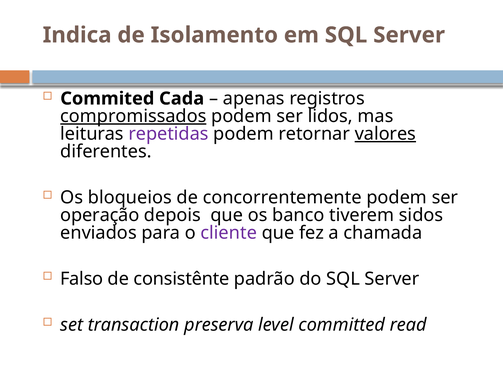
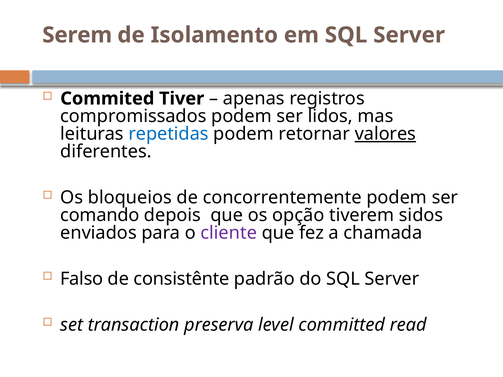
Indica: Indica -> Serem
Cada: Cada -> Tiver
compromissados underline: present -> none
repetidas colour: purple -> blue
operação: operação -> comando
banco: banco -> opção
